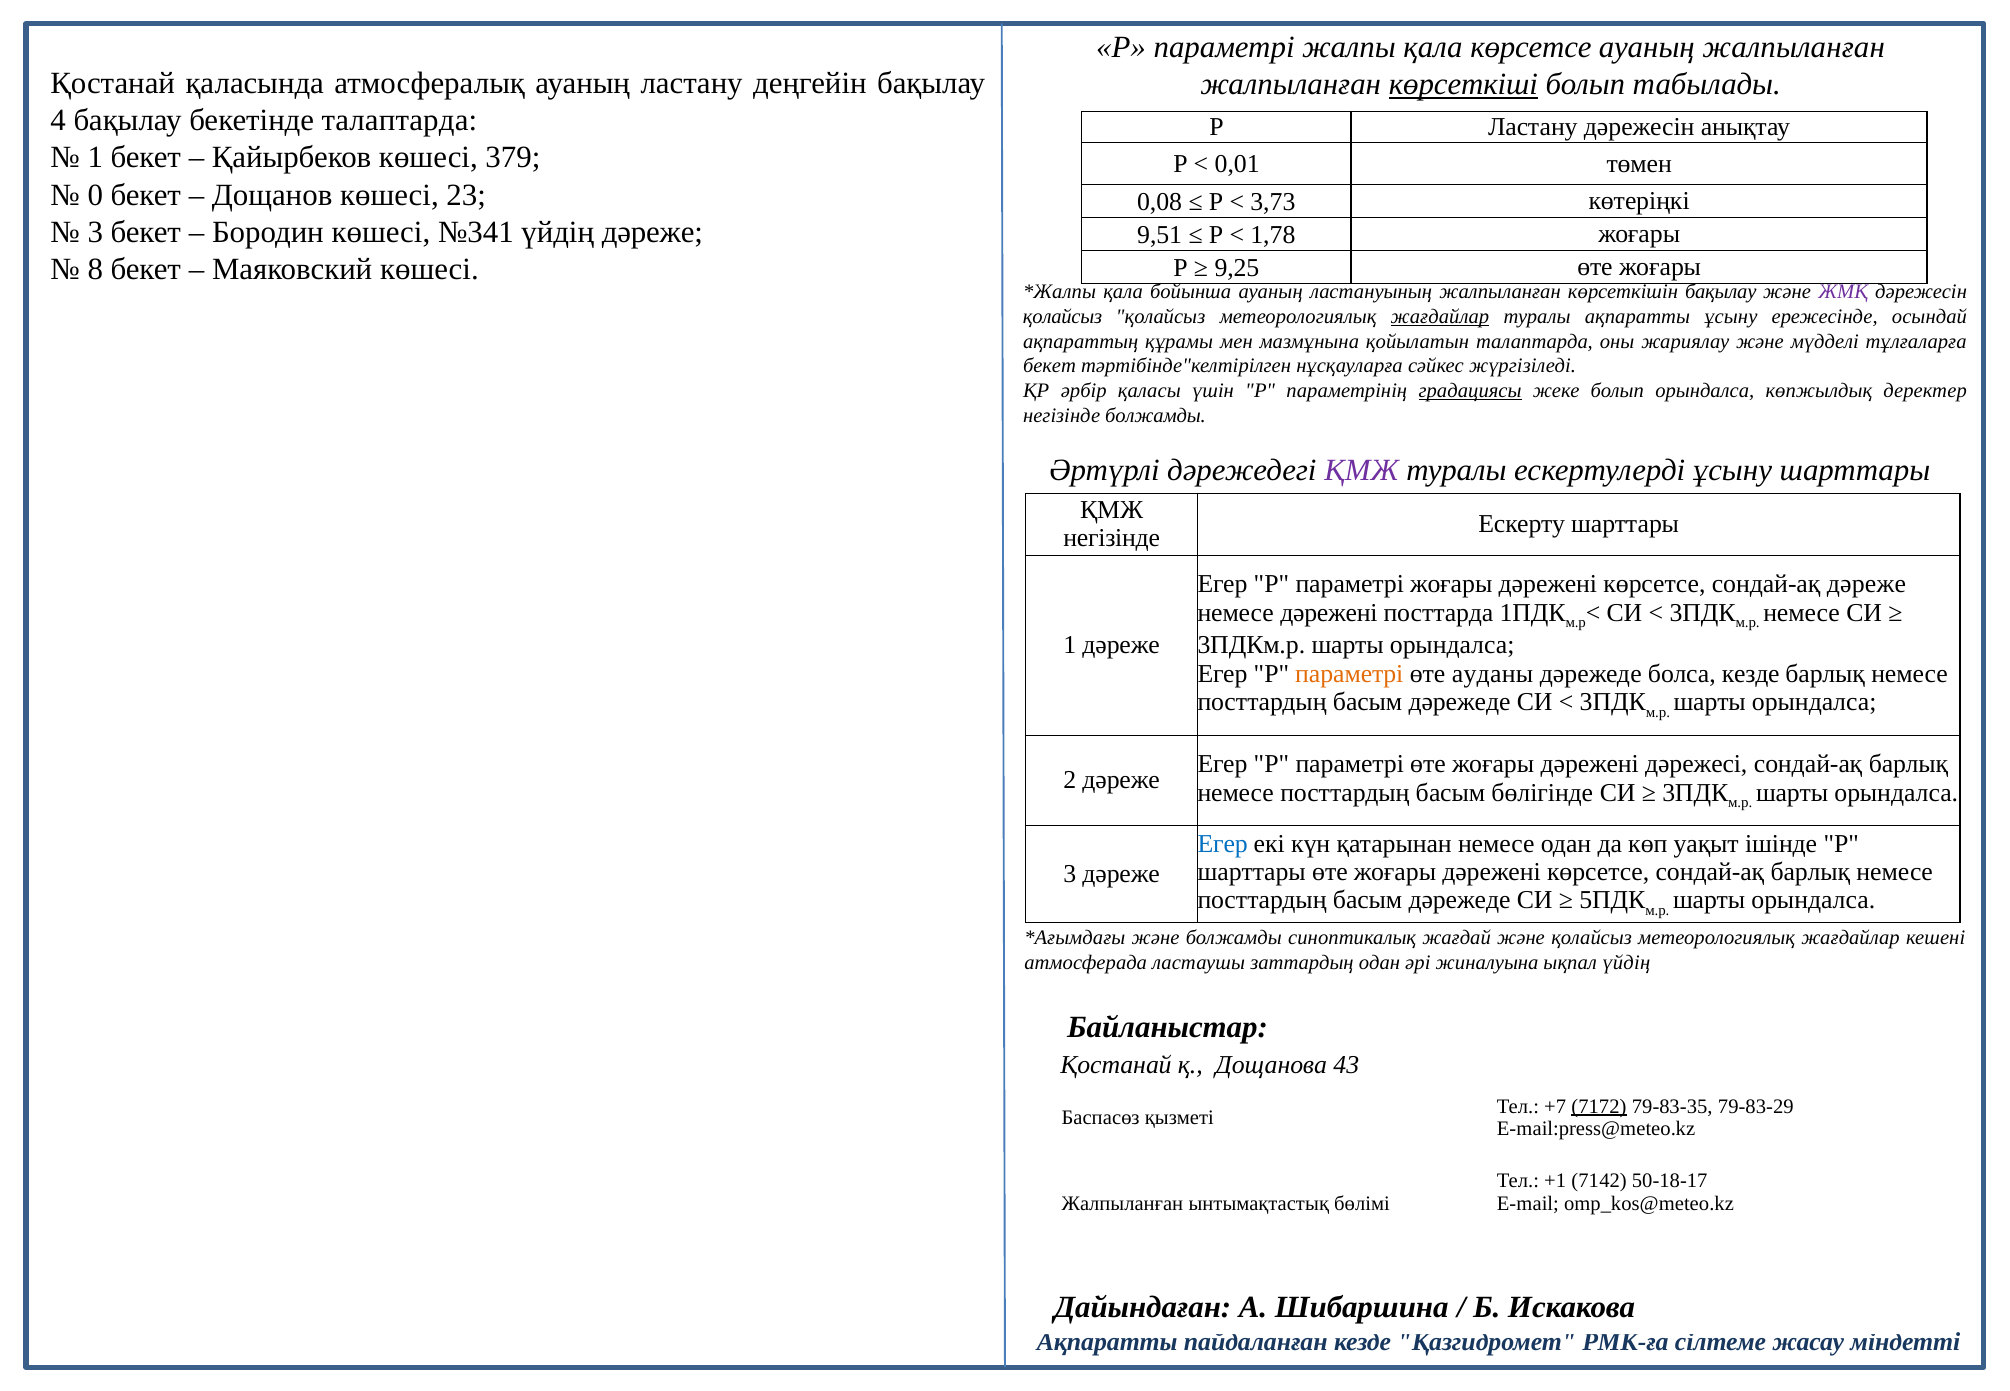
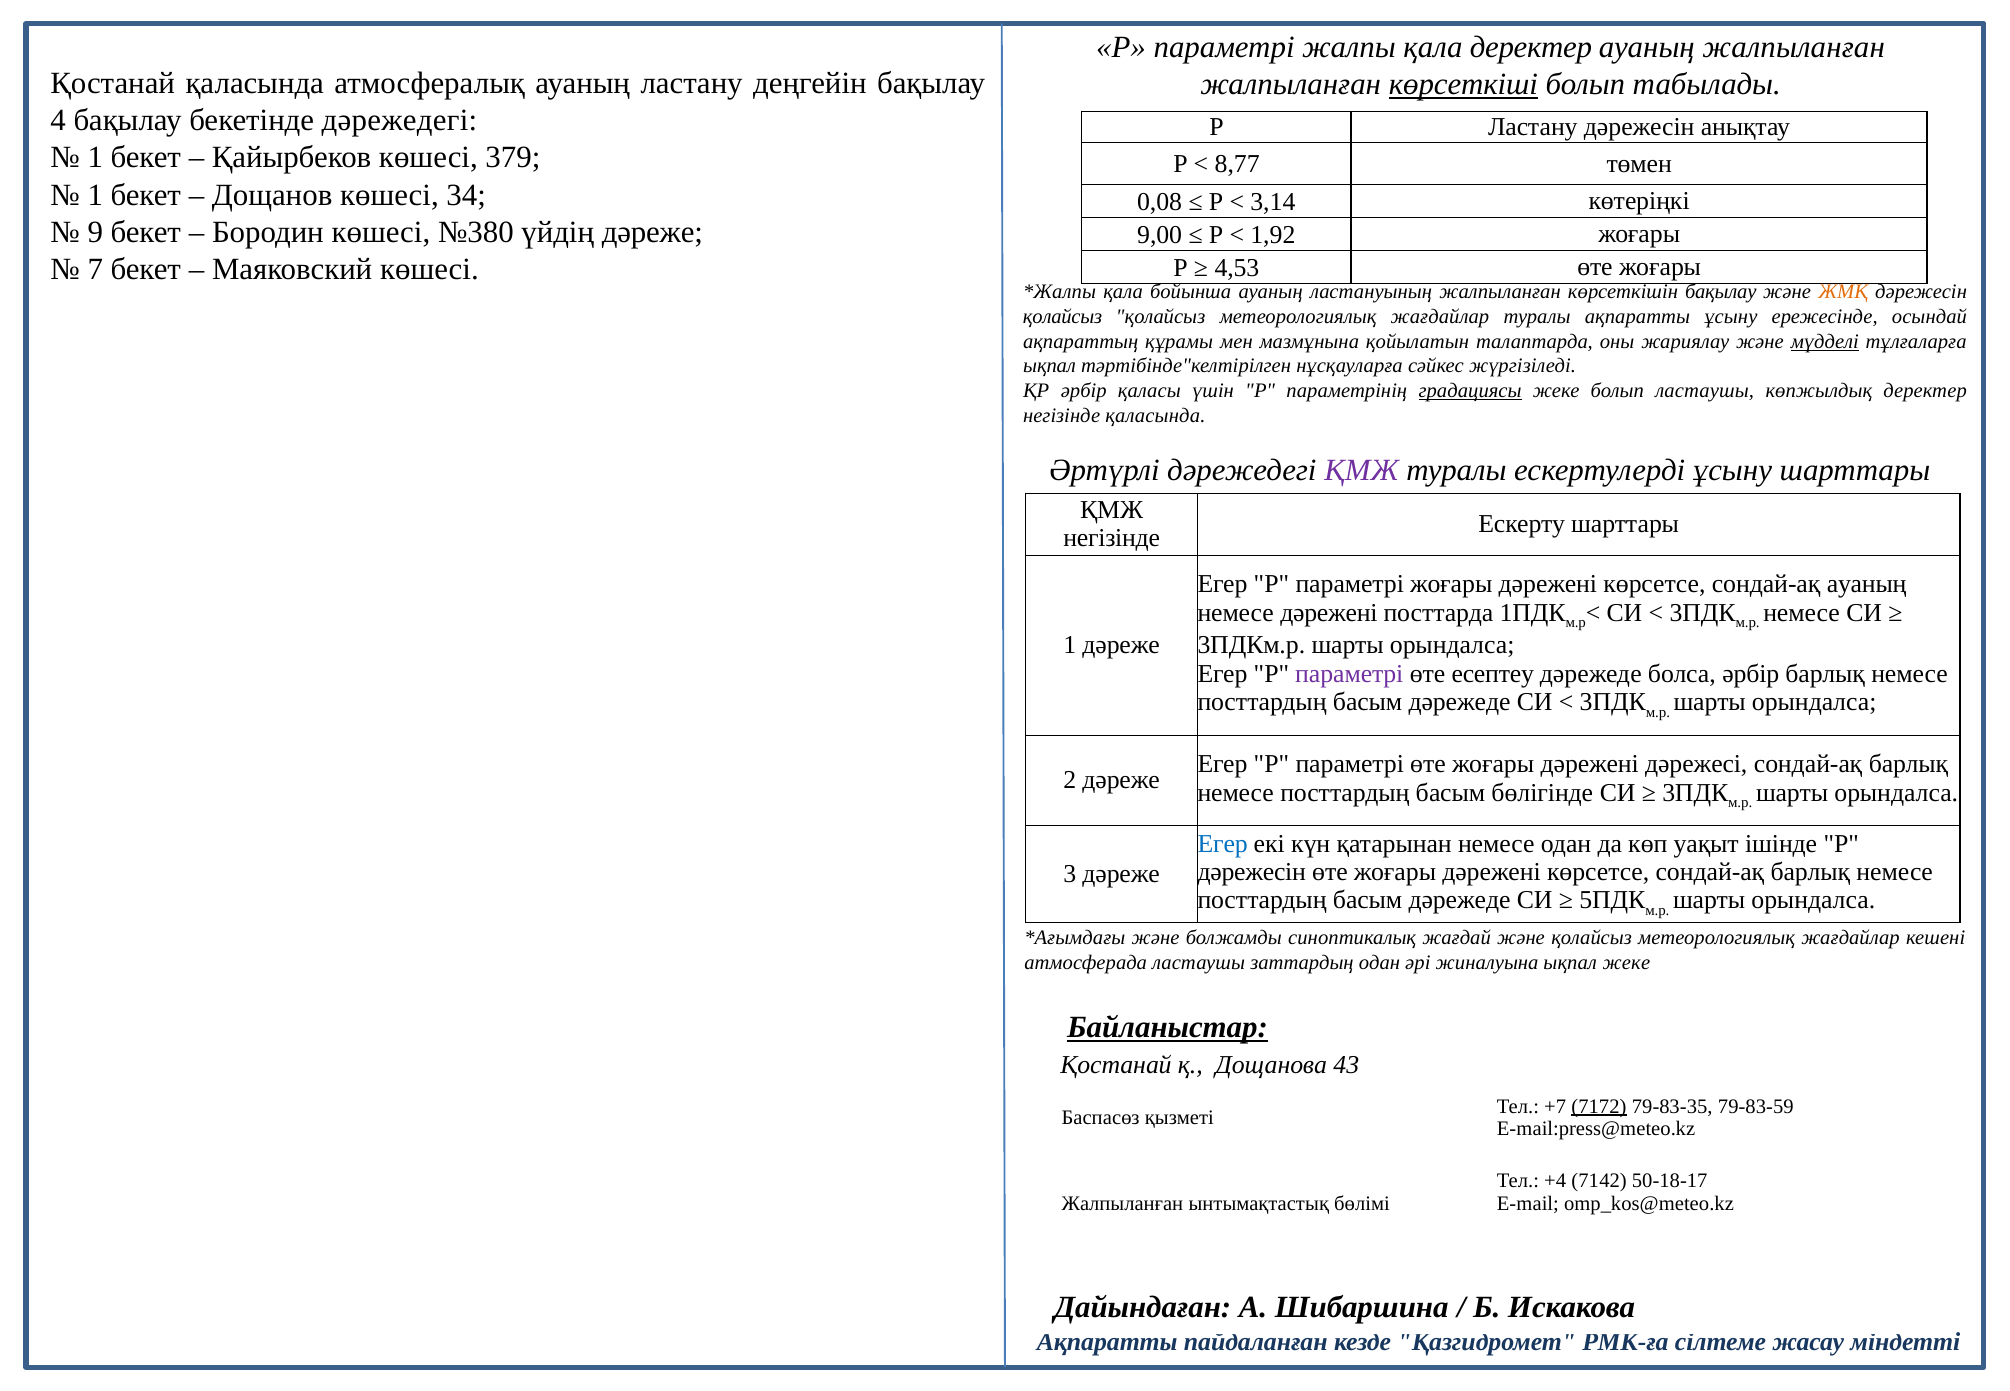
қала көрсетсе: көрсетсе -> деректер
бекетінде талаптарда: талаптарда -> дәрежедегі
0,01: 0,01 -> 8,77
0 at (95, 195): 0 -> 1
23: 23 -> 34
3,73: 3,73 -> 3,14
3 at (95, 232): 3 -> 9
№341: №341 -> №380
9,51: 9,51 -> 9,00
1,78: 1,78 -> 1,92
8: 8 -> 7
9,25: 9,25 -> 4,53
ЖМҚ colour: purple -> orange
жағдайлар at (1440, 317) underline: present -> none
мүдделі underline: none -> present
бекет at (1050, 366): бекет -> ықпал
болып орындалса: орындалса -> ластаушы
негізінде болжамды: болжамды -> қаласында
сондай-ақ дәреже: дәреже -> ауаның
параметрі at (1349, 674) colour: orange -> purple
ауданы: ауданы -> есептеу
болса кезде: кезде -> әрбір
шарттары at (1252, 872): шарттары -> дәрежесін
ықпал үйдің: үйдің -> жеке
Байланыстар underline: none -> present
79-83-29: 79-83-29 -> 79-83-59
+1: +1 -> +4
